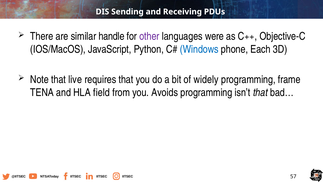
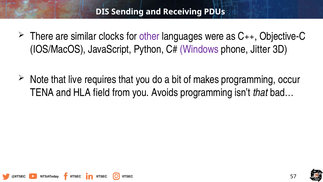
handle: handle -> clocks
Windows colour: blue -> purple
Each: Each -> Jitter
widely: widely -> makes
frame: frame -> occur
